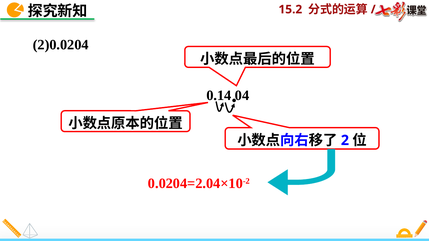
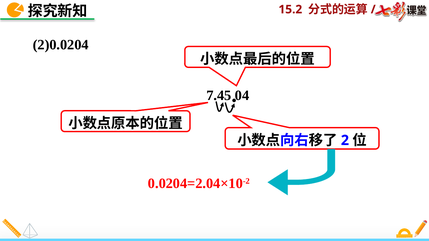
0.14: 0.14 -> 7.45
